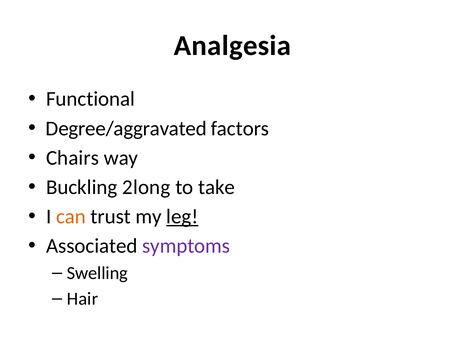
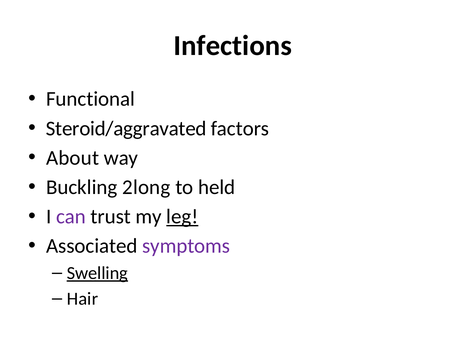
Analgesia: Analgesia -> Infections
Degree/aggravated: Degree/aggravated -> Steroid/aggravated
Chairs: Chairs -> About
take: take -> held
can colour: orange -> purple
Swelling underline: none -> present
